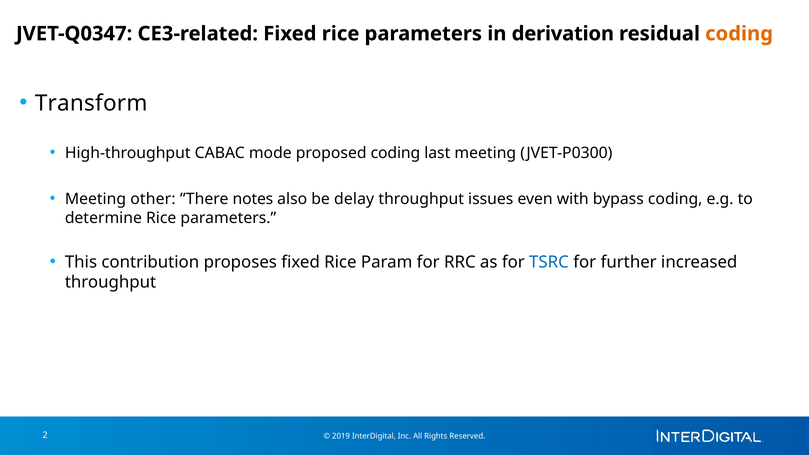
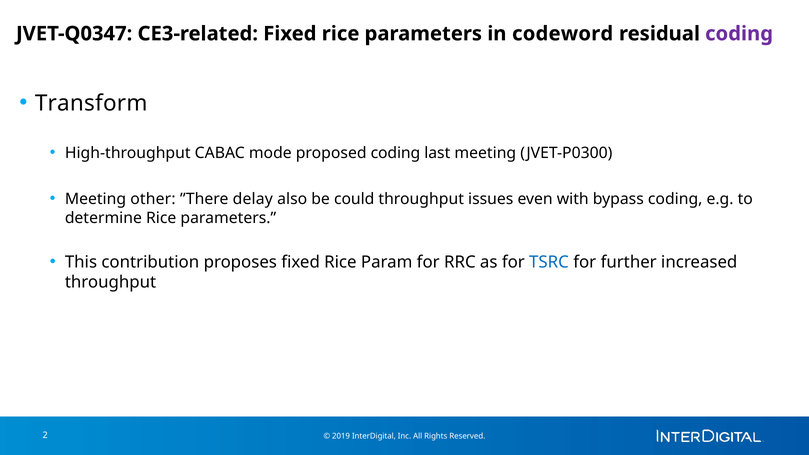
derivation: derivation -> codeword
coding at (739, 34) colour: orange -> purple
notes: notes -> delay
delay: delay -> could
